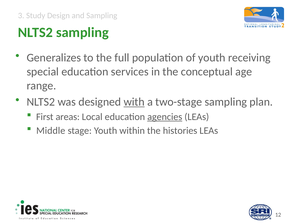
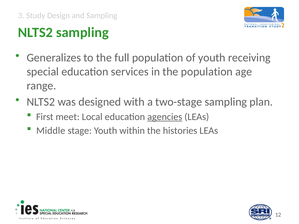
the conceptual: conceptual -> population
with underline: present -> none
areas: areas -> meet
